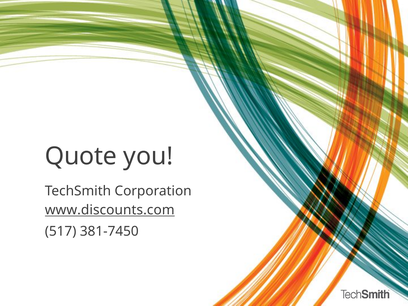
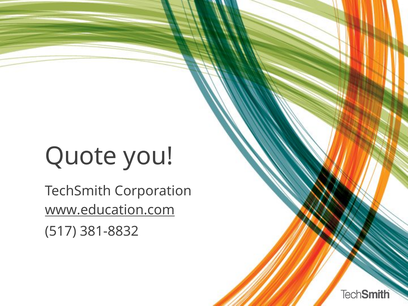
www.discounts.com: www.discounts.com -> www.education.com
381-7450: 381-7450 -> 381-8832
